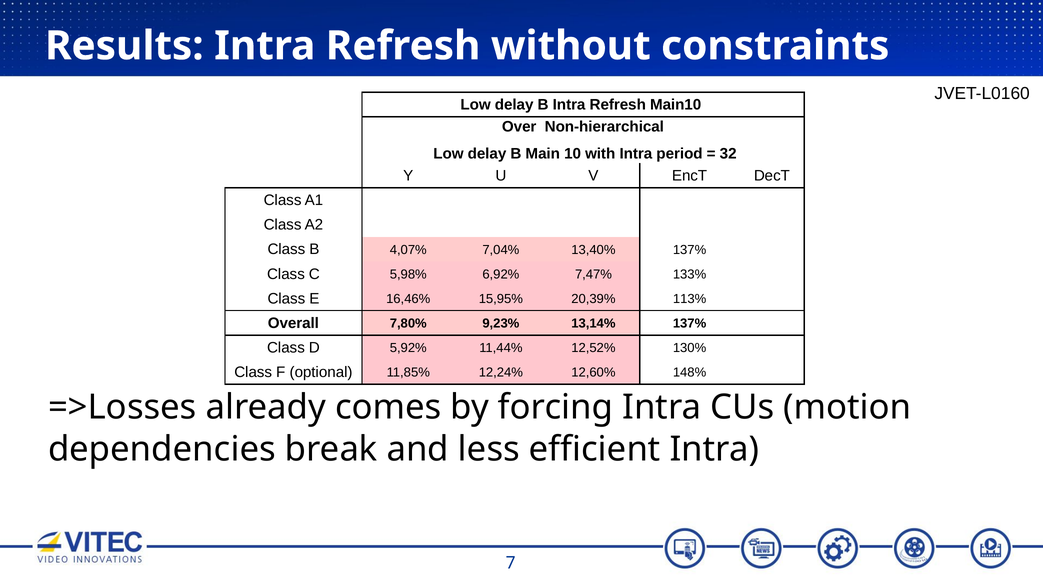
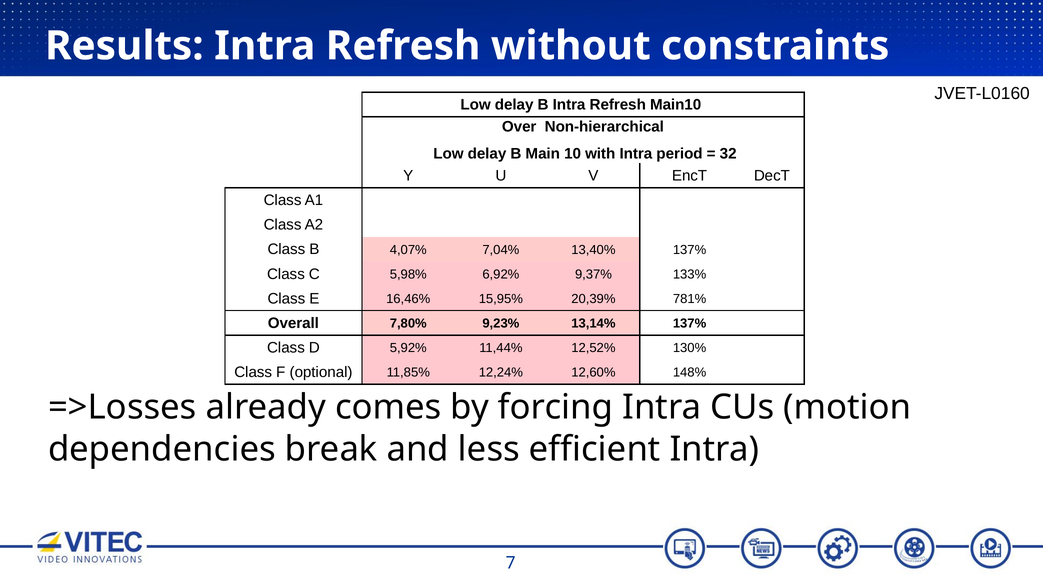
7,47%: 7,47% -> 9,37%
113%: 113% -> 781%
